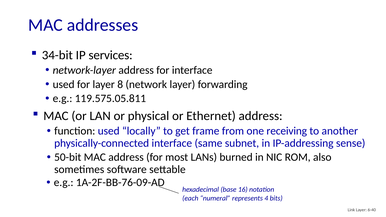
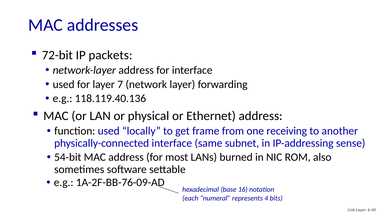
34-bit: 34-bit -> 72-bit
services: services -> packets
8: 8 -> 7
119.575.05.811: 119.575.05.811 -> 118.119.40.136
50-bit: 50-bit -> 54-bit
